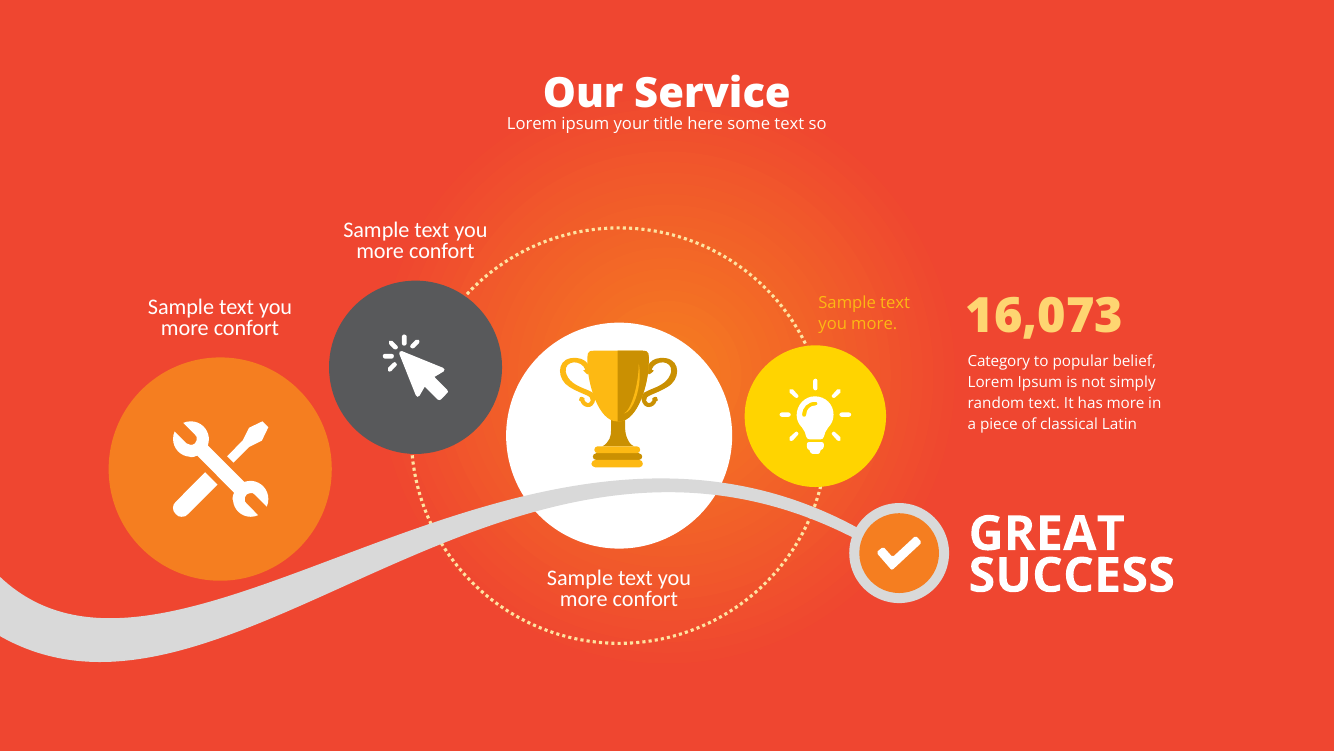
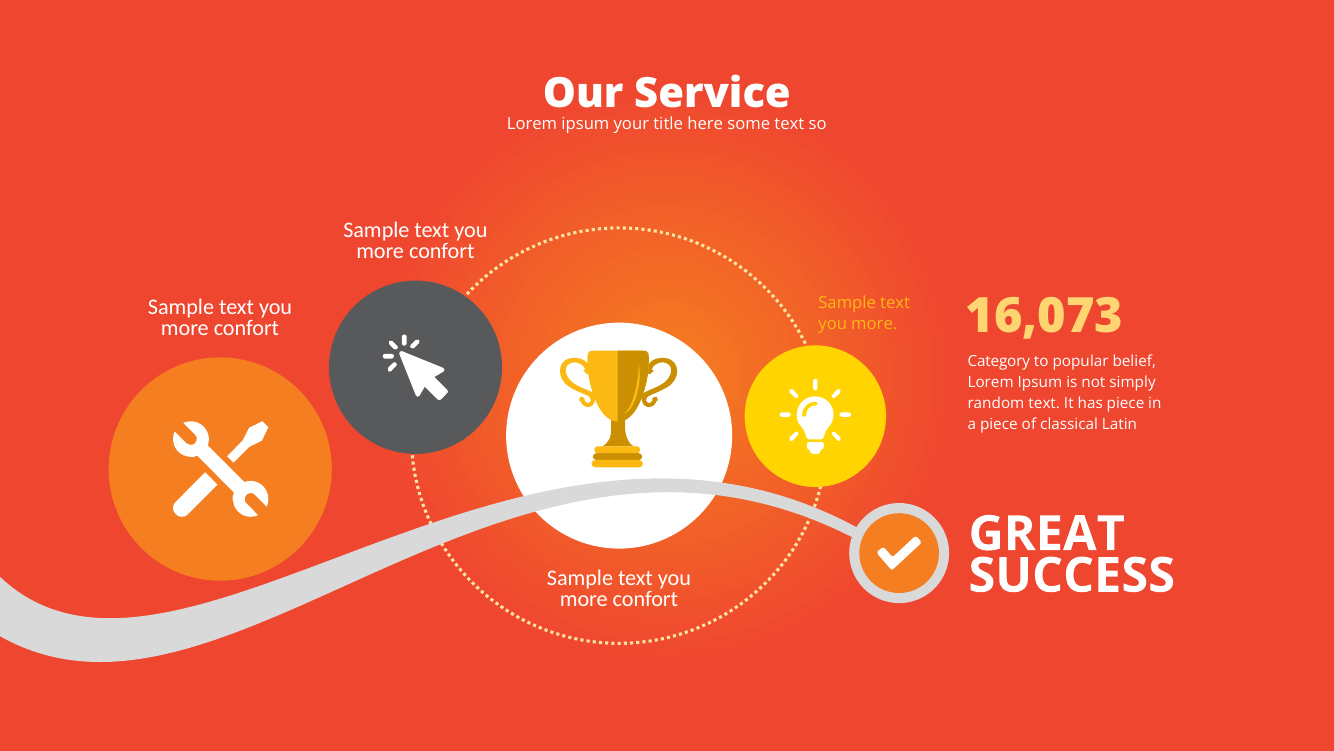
has more: more -> piece
